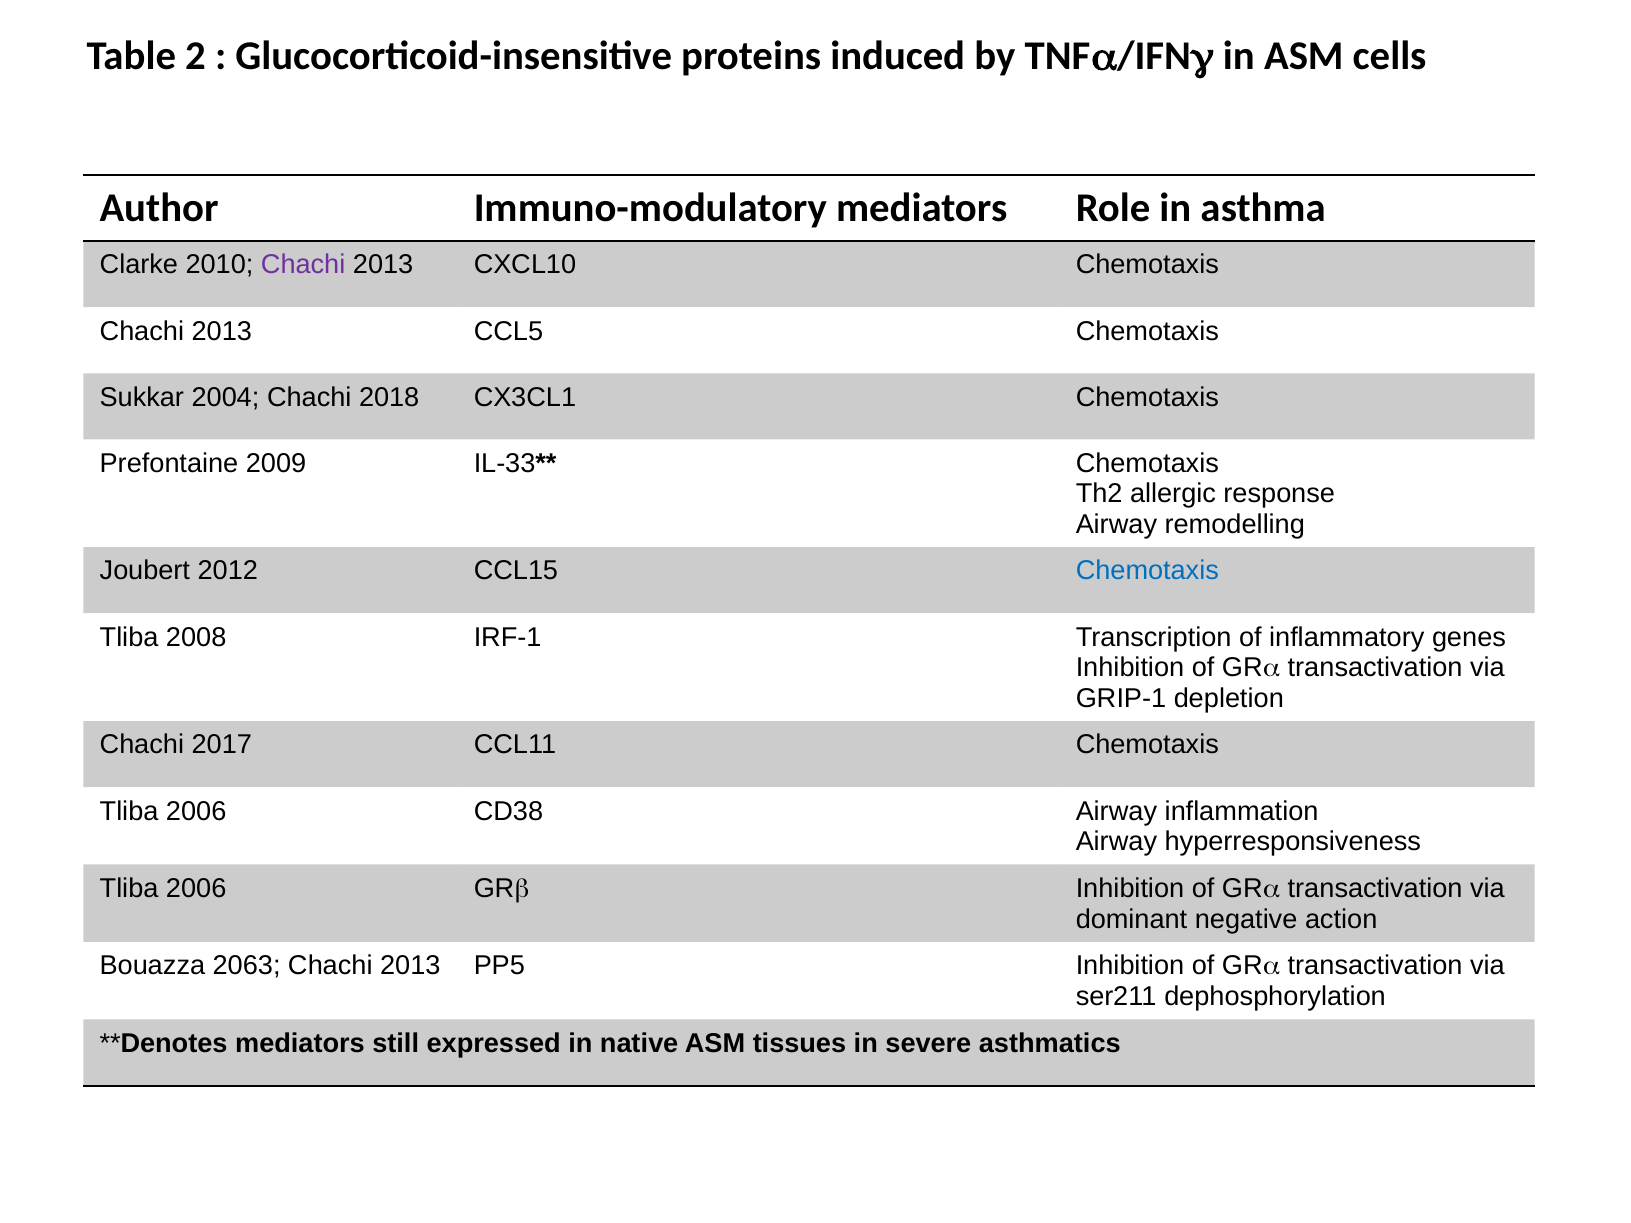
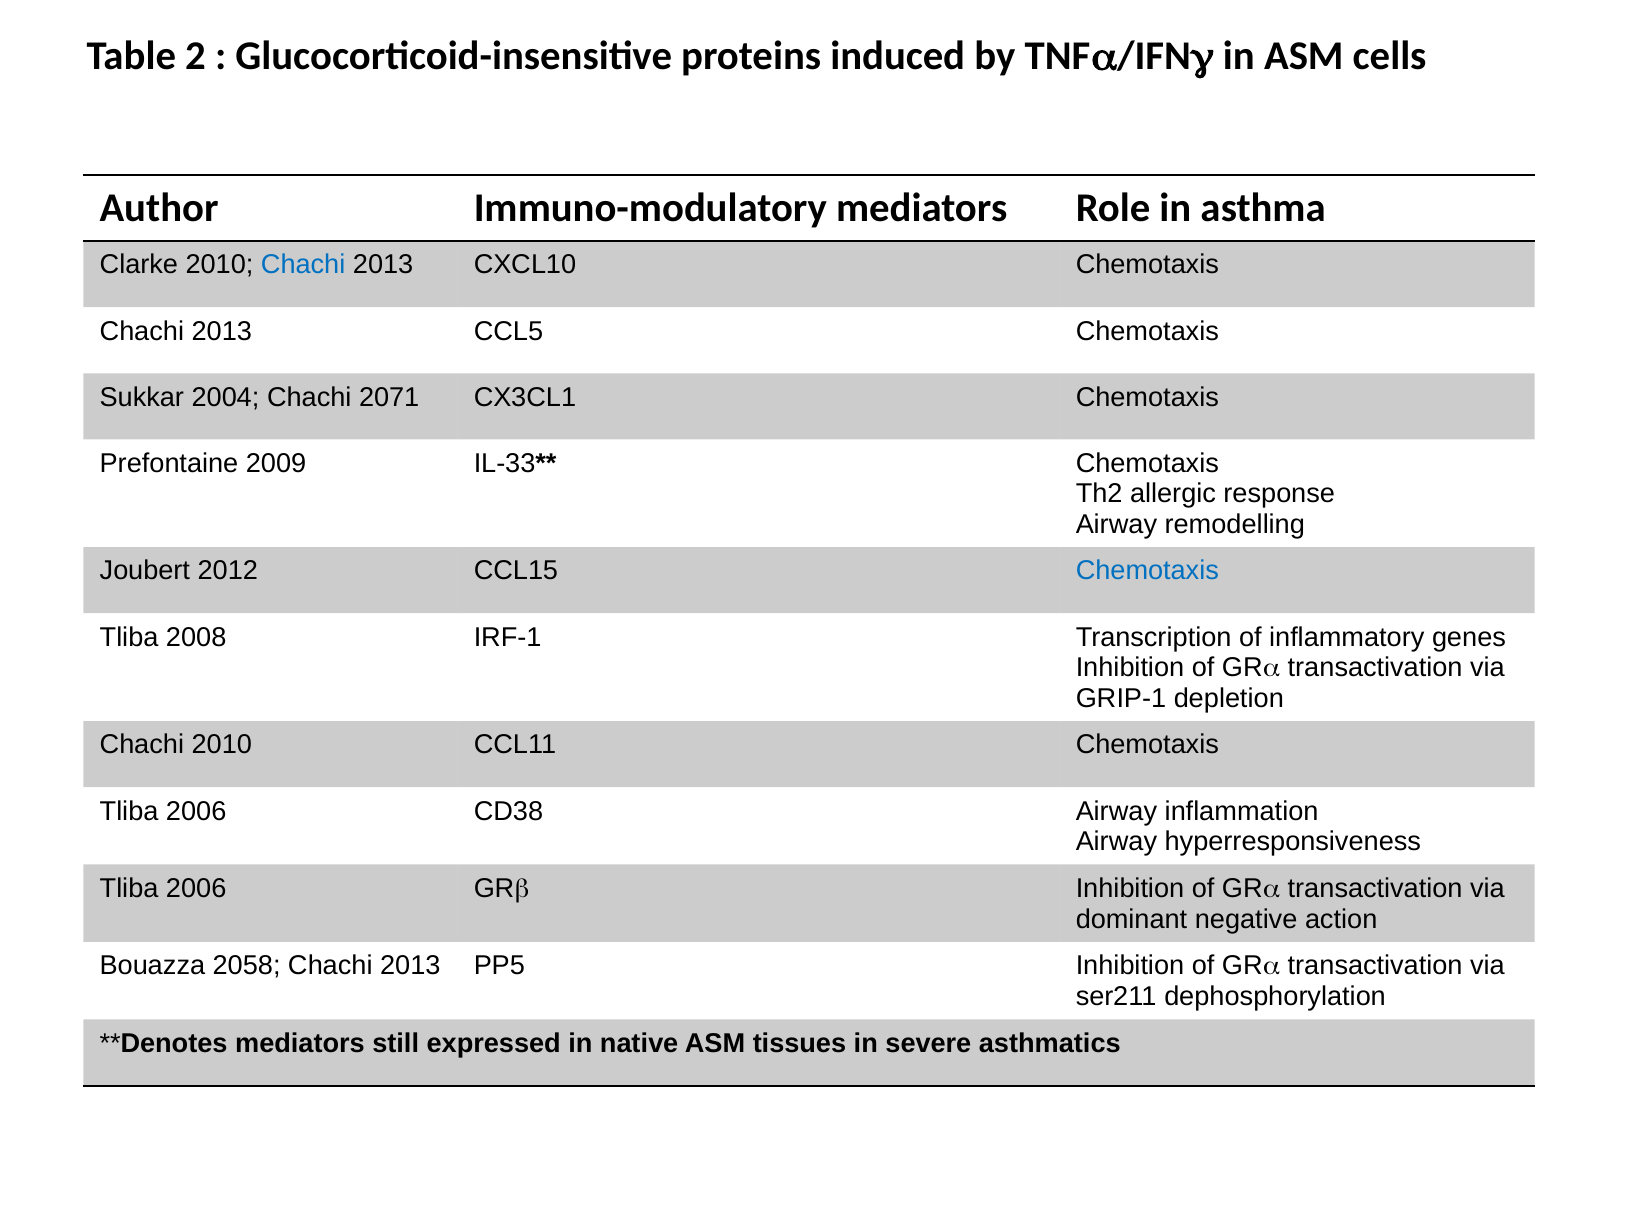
Chachi at (303, 265) colour: purple -> blue
2018: 2018 -> 2071
Chachi 2017: 2017 -> 2010
2063: 2063 -> 2058
